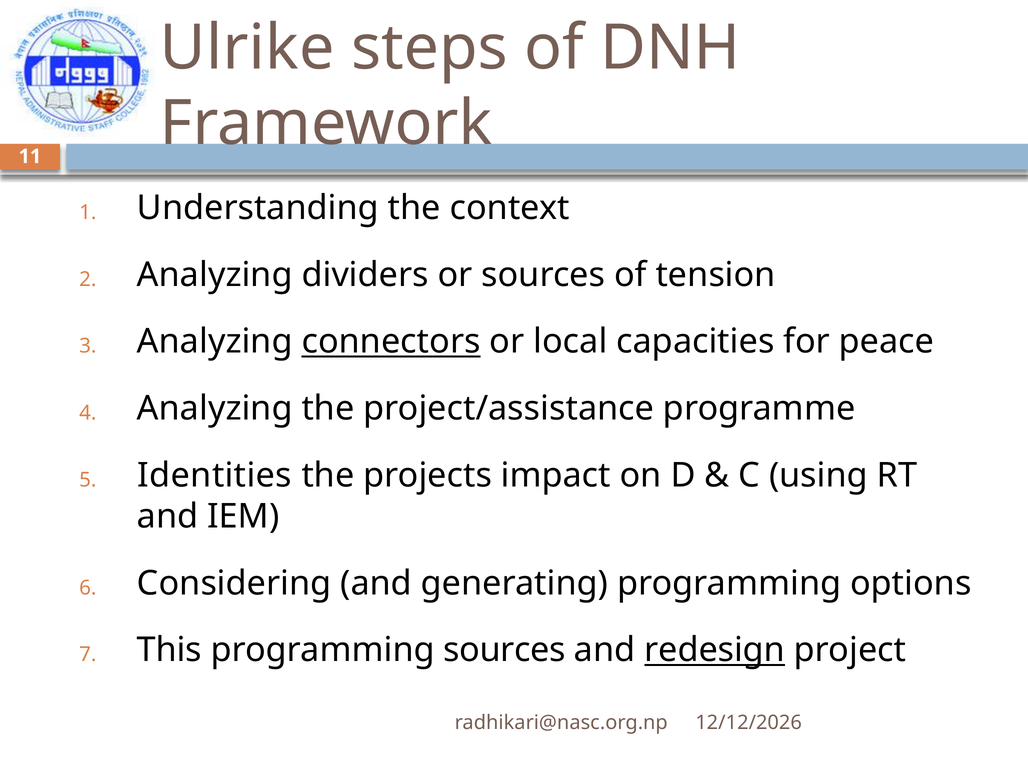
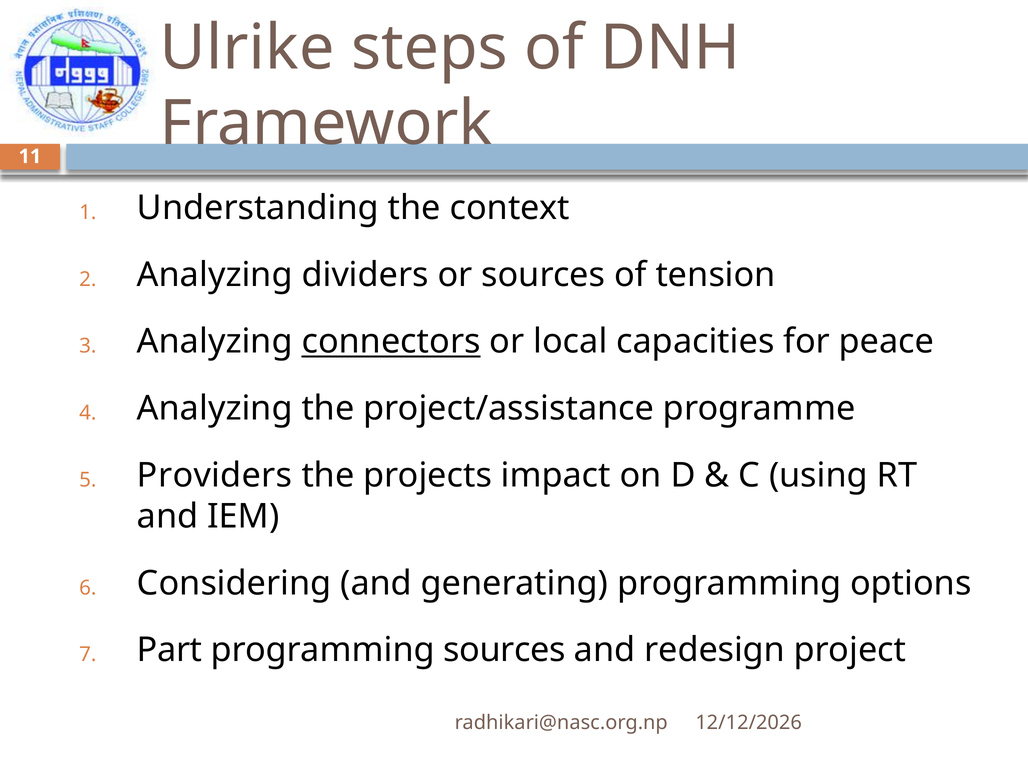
Identities: Identities -> Providers
This: This -> Part
redesign underline: present -> none
